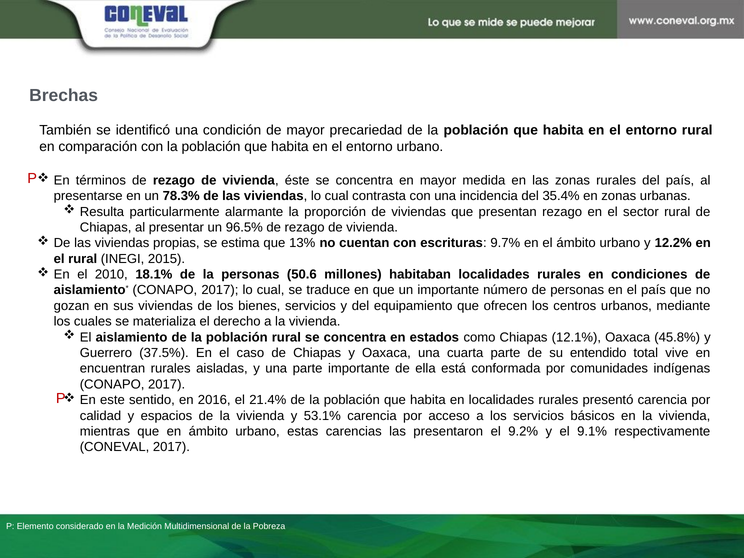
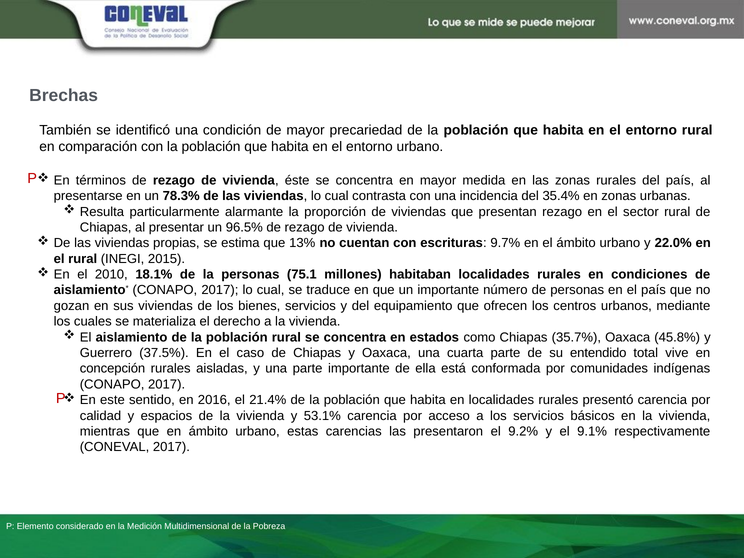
12.2%: 12.2% -> 22.0%
50.6: 50.6 -> 75.1
12.1%: 12.1% -> 35.7%
encuentran: encuentran -> concepción
